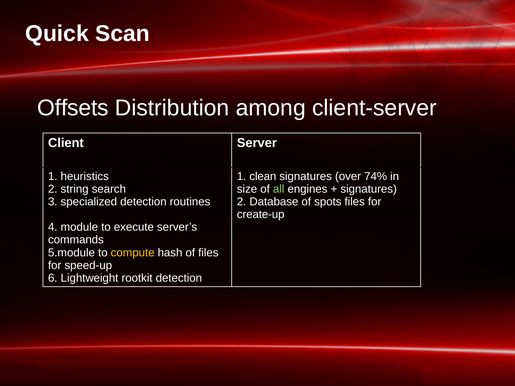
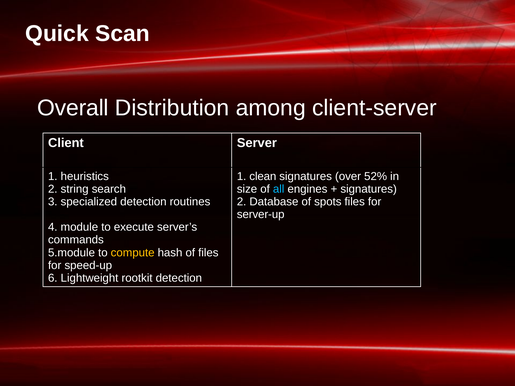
Offsets: Offsets -> Overall
74%: 74% -> 52%
all colour: light green -> light blue
create-up: create-up -> server-up
